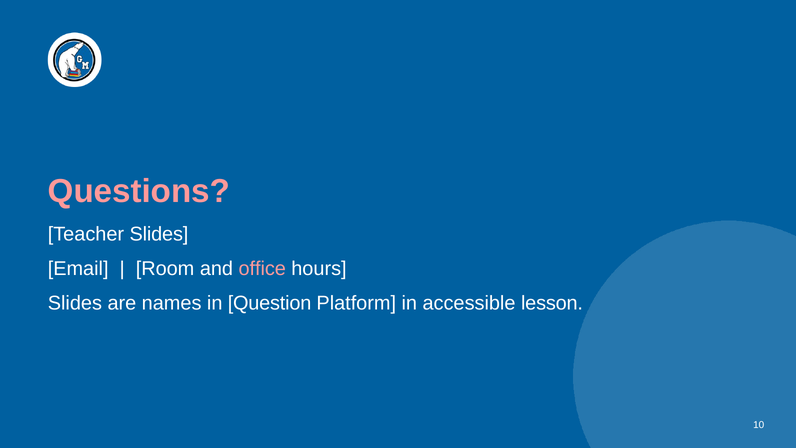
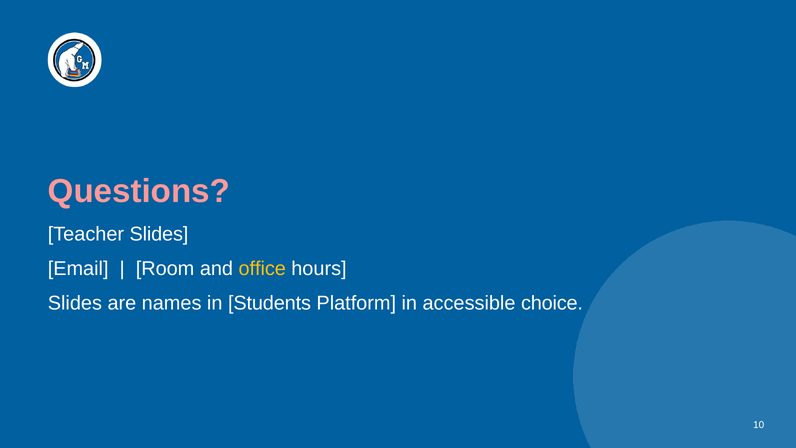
office colour: pink -> yellow
Question: Question -> Students
lesson: lesson -> choice
